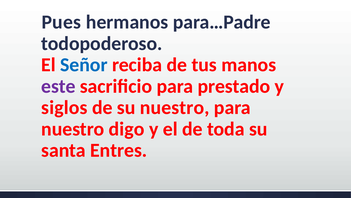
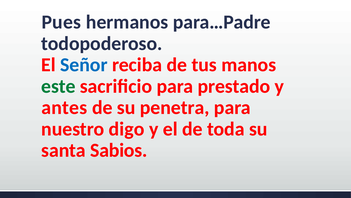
este colour: purple -> green
siglos: siglos -> antes
su nuestro: nuestro -> penetra
Entres: Entres -> Sabios
